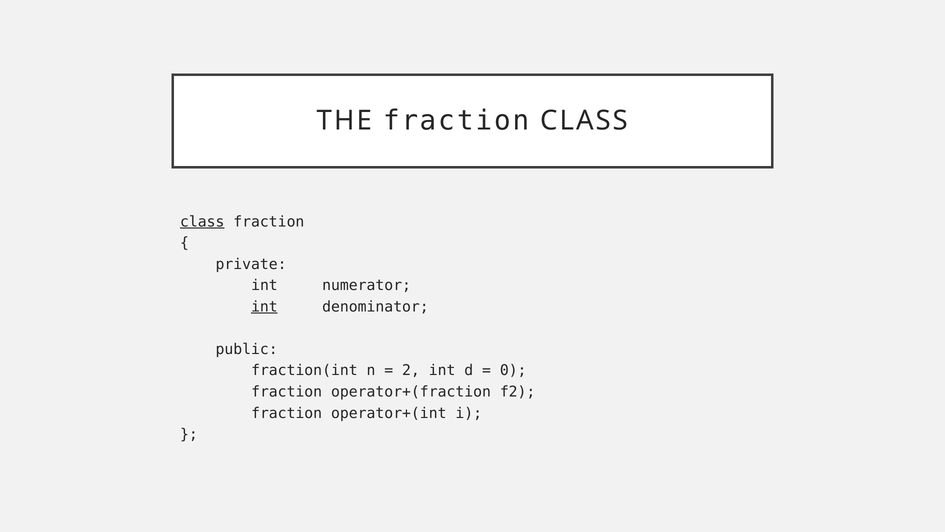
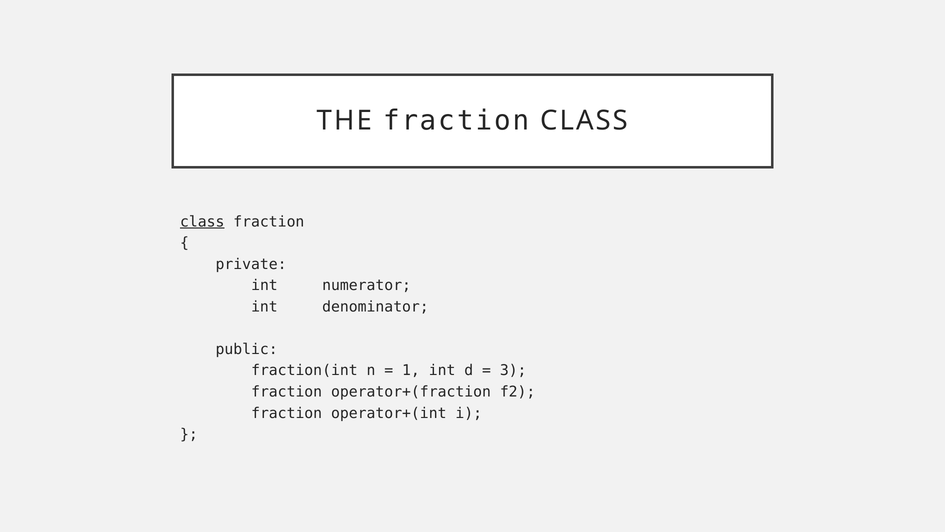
int at (264, 307) underline: present -> none
2: 2 -> 1
0: 0 -> 3
